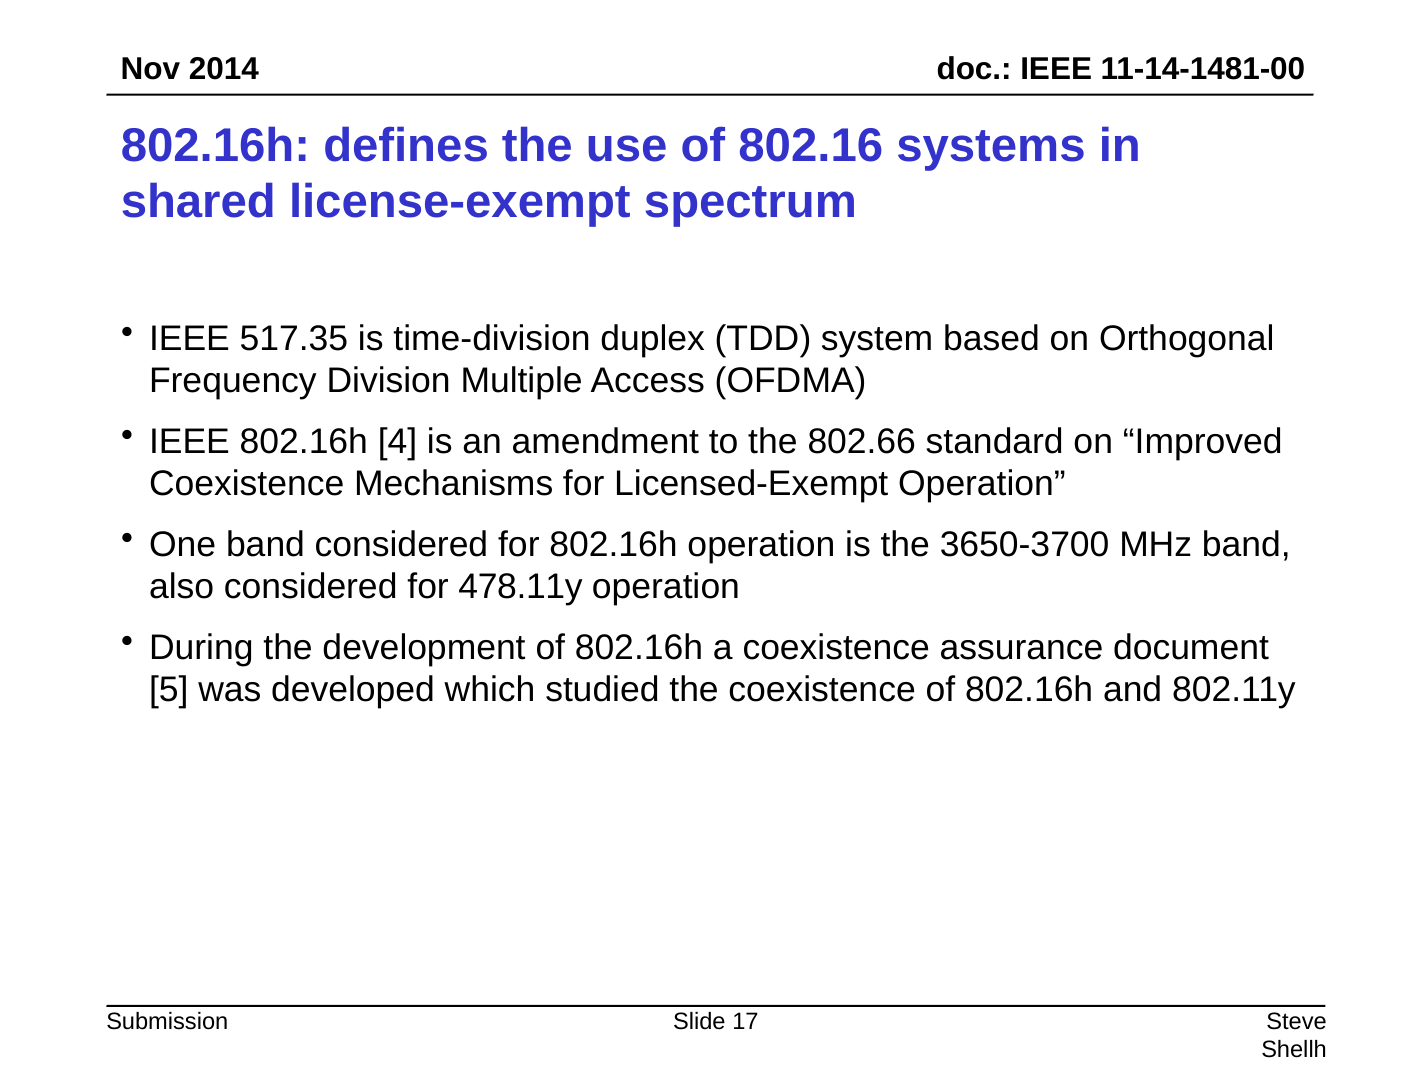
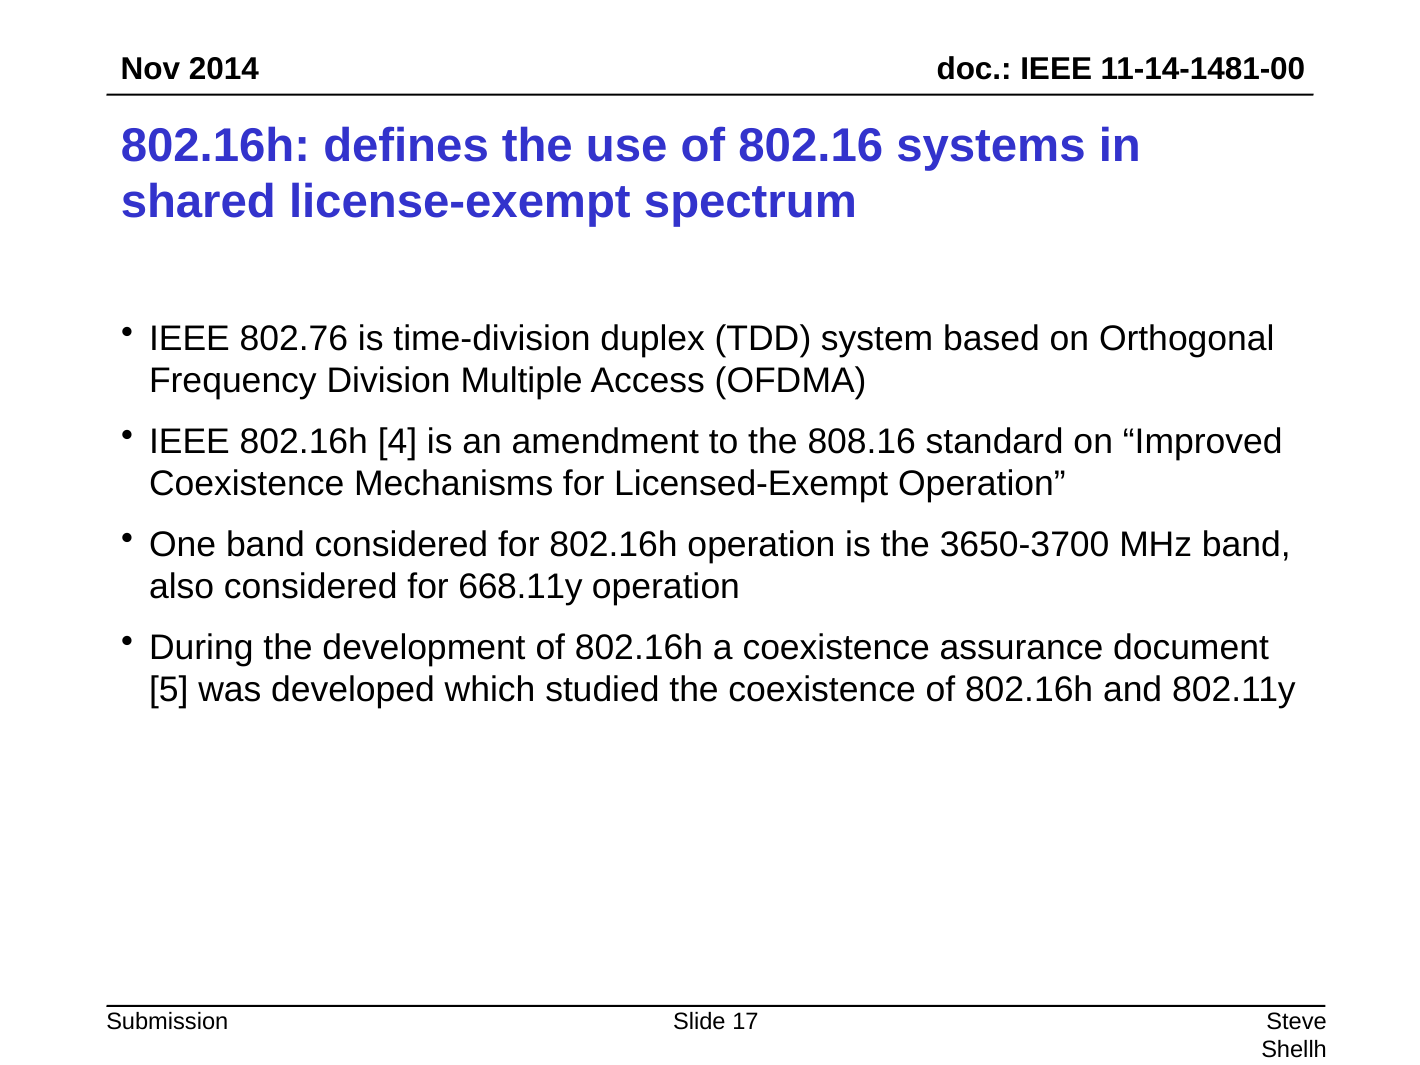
517.35: 517.35 -> 802.76
802.66: 802.66 -> 808.16
478.11y: 478.11y -> 668.11y
